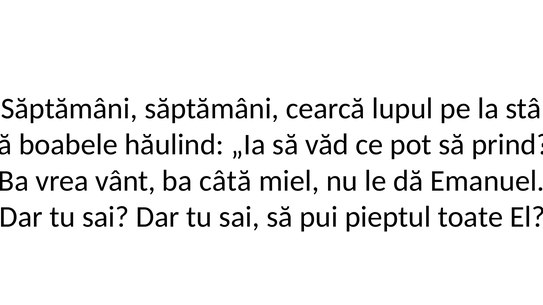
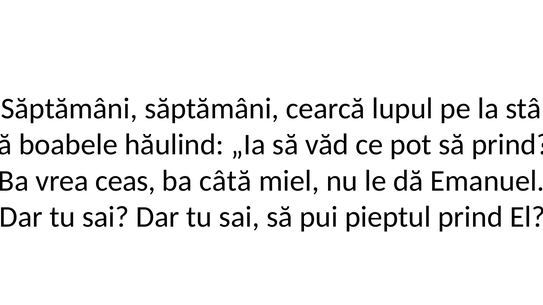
vânt: vânt -> ceas
pieptul toate: toate -> prind
